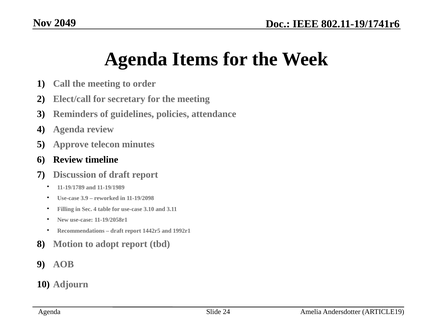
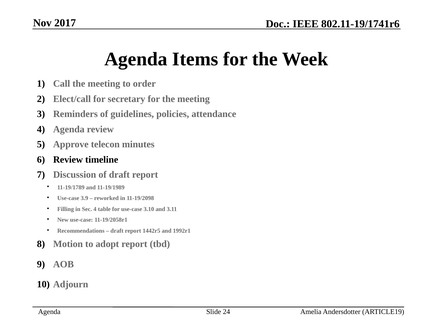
2049: 2049 -> 2017
